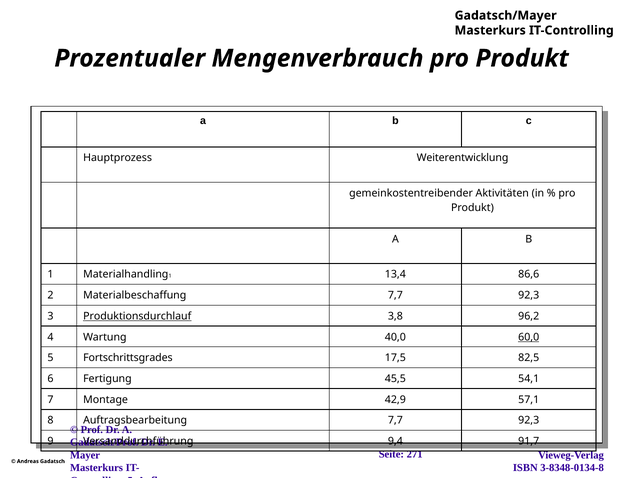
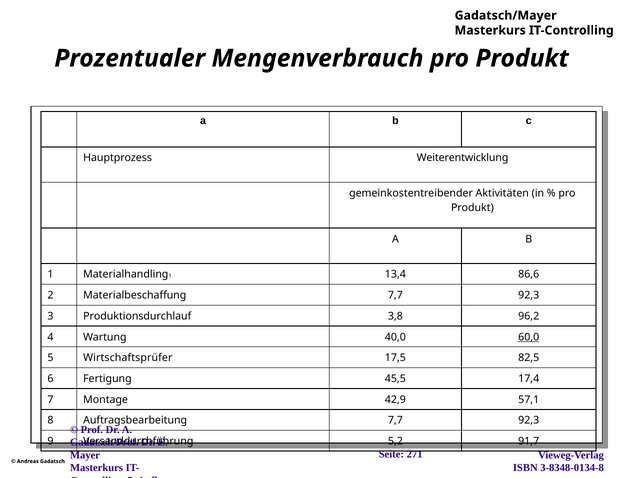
Produktionsdurchlauf underline: present -> none
Fortschrittsgrades: Fortschrittsgrades -> Wirtschaftsprüfer
54,1: 54,1 -> 17,4
9,4: 9,4 -> 5,2
